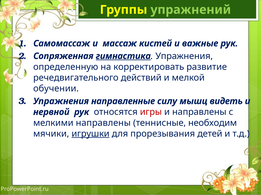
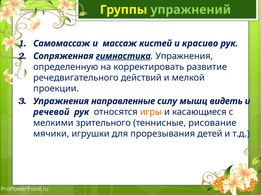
важные: важные -> красиво
обучении: обучении -> проекции
нервной: нервной -> речевой
игры colour: red -> orange
и направлены: направлены -> касающиеся
мелкими направлены: направлены -> зрительного
необходим: необходим -> рисование
игрушки underline: present -> none
